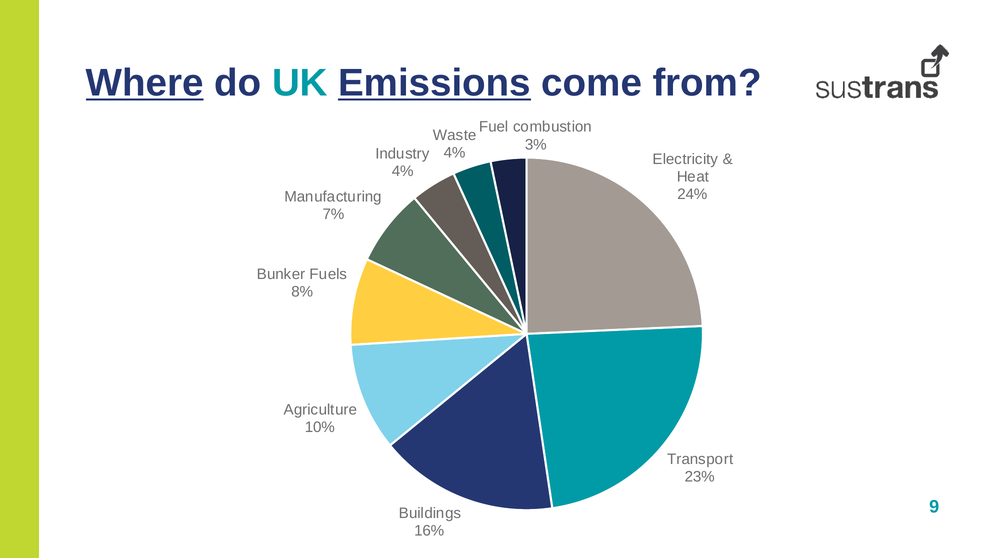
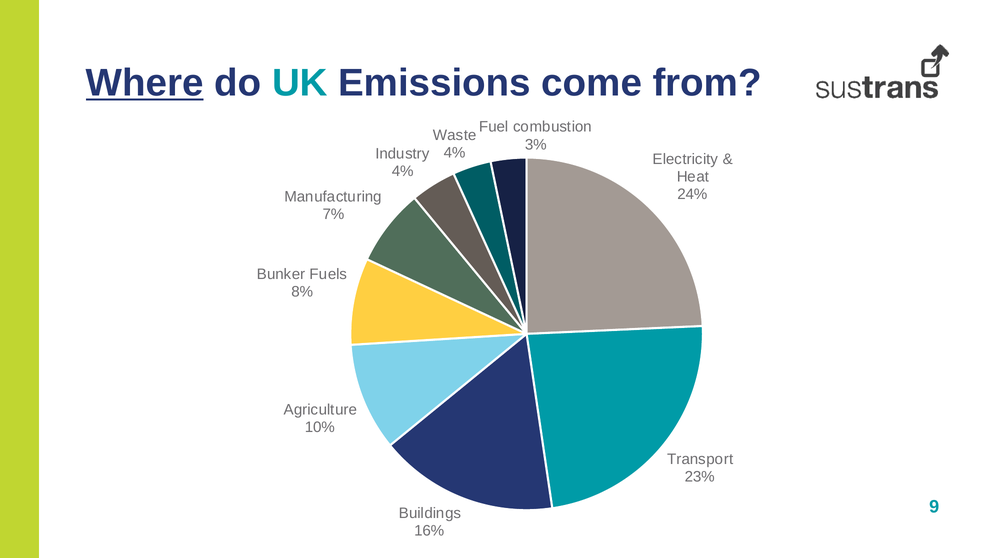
Emissions underline: present -> none
